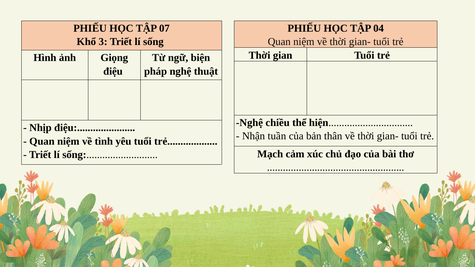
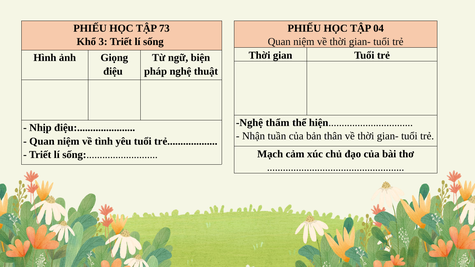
07: 07 -> 73
chiều: chiều -> thẩm
